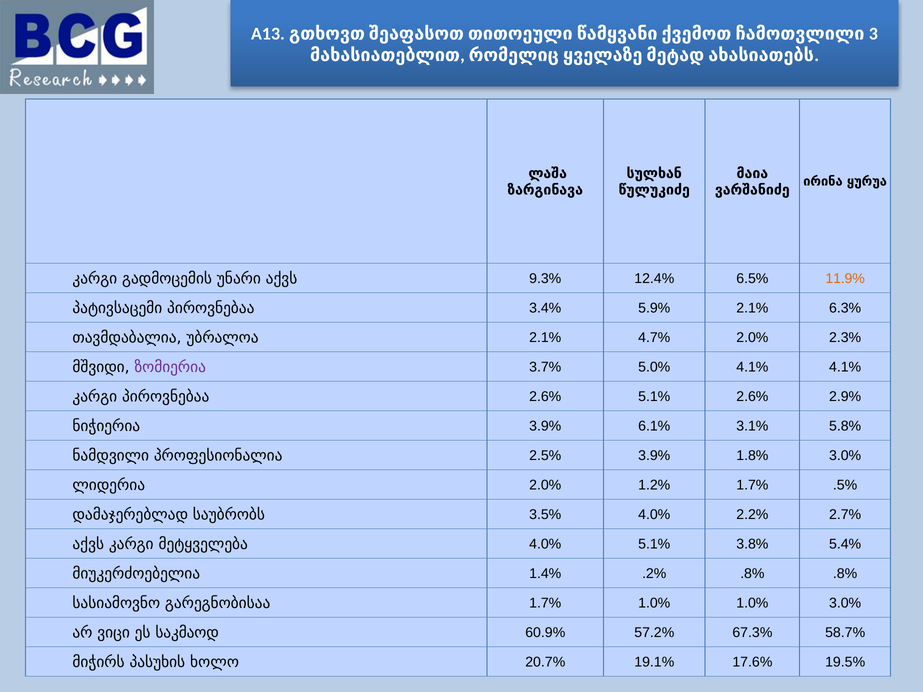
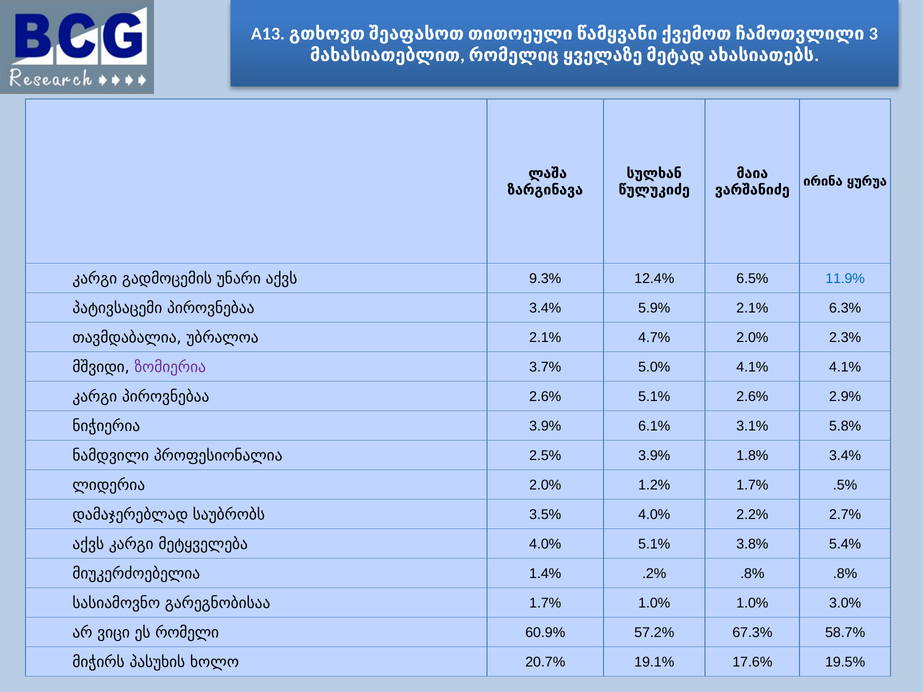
11.9% colour: orange -> blue
1.8% 3.0%: 3.0% -> 3.4%
საკმაოდ: საკმაოდ -> რომელი
